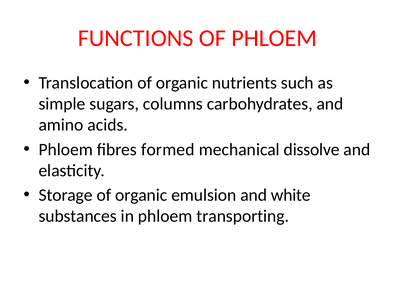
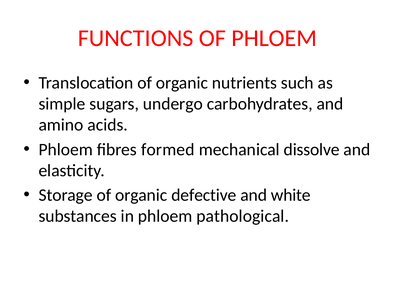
columns: columns -> undergo
emulsion: emulsion -> defective
transporting: transporting -> pathological
